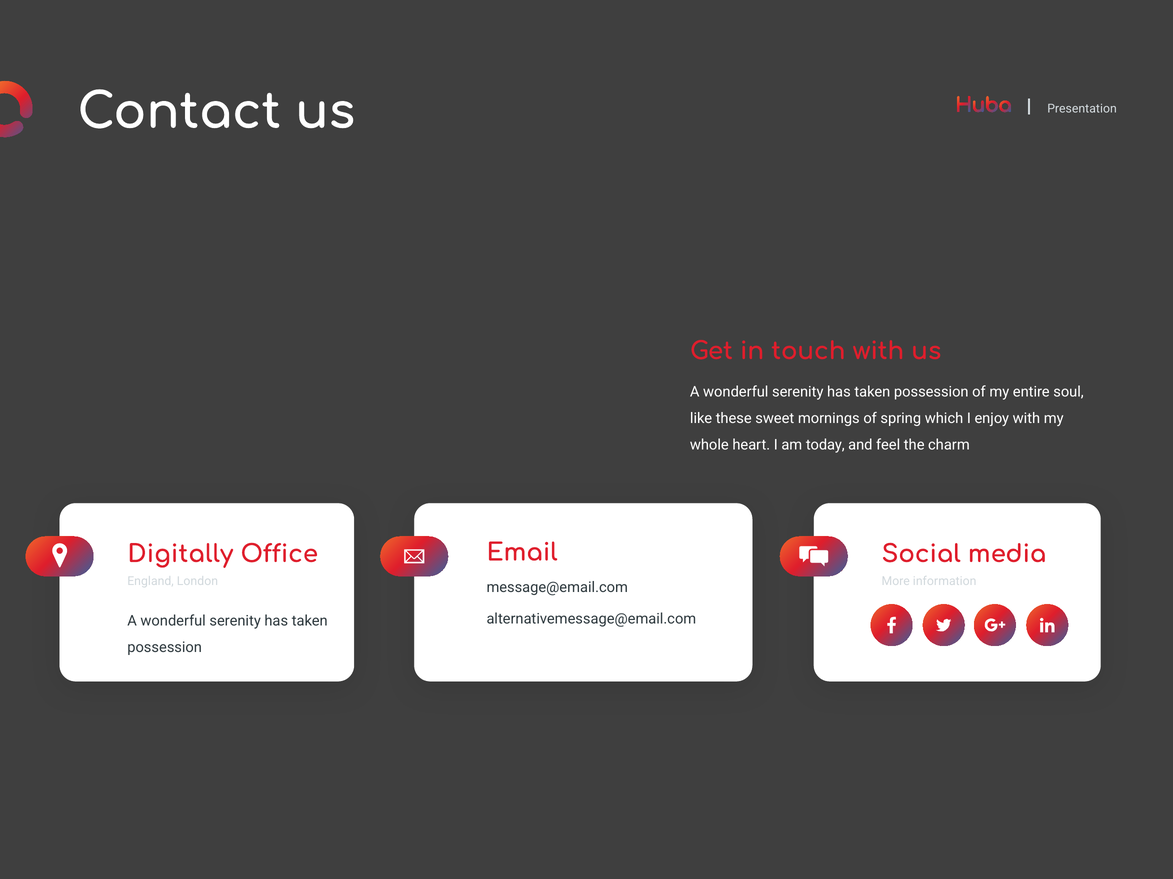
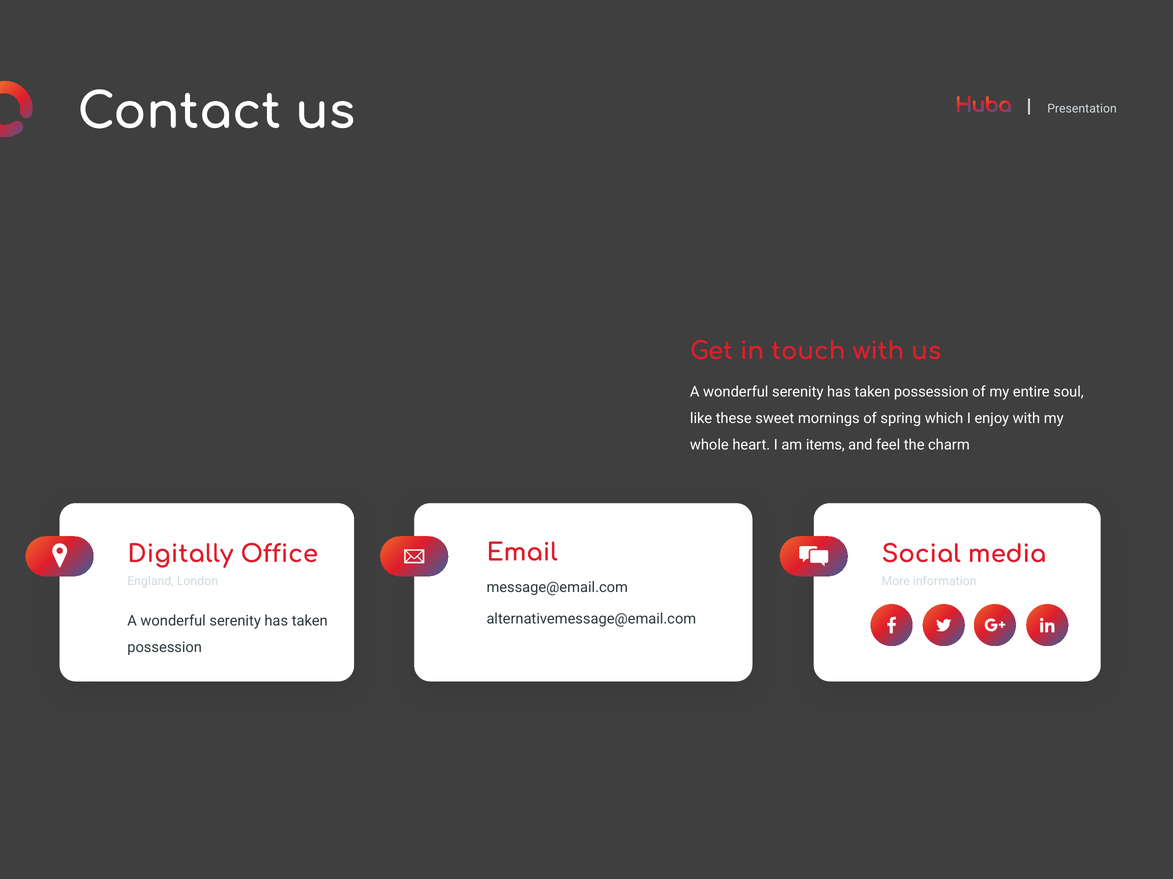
today: today -> items
